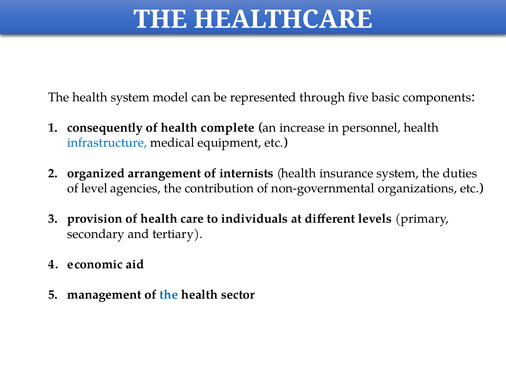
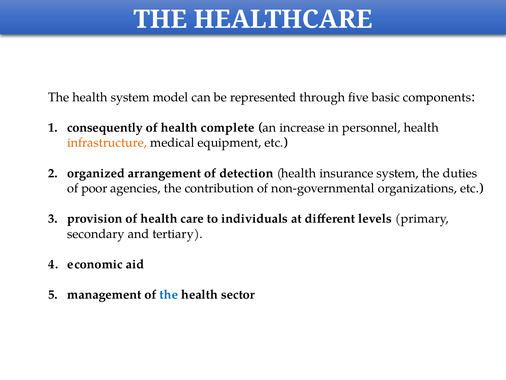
infrastructure colour: blue -> orange
internists: internists -> detection
level: level -> poor
